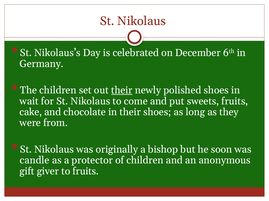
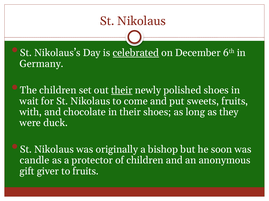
celebrated underline: none -> present
cake: cake -> with
from: from -> duck
